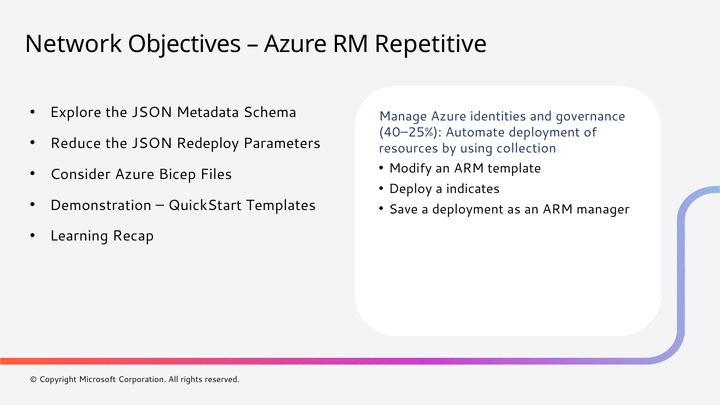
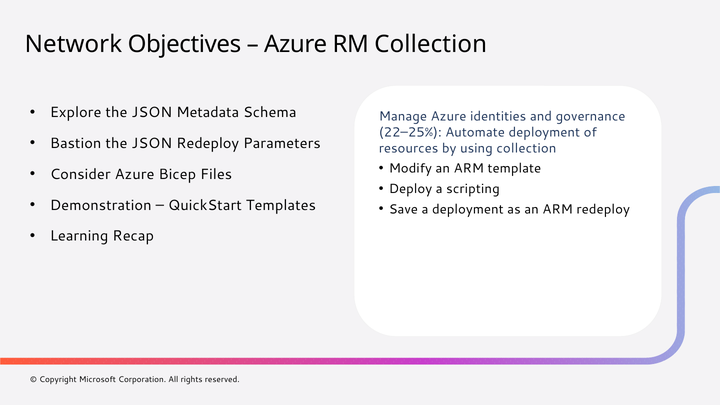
RM Repetitive: Repetitive -> Collection
40–25%: 40–25% -> 22–25%
Reduce: Reduce -> Bastion
indicates: indicates -> scripting
ARM manager: manager -> redeploy
